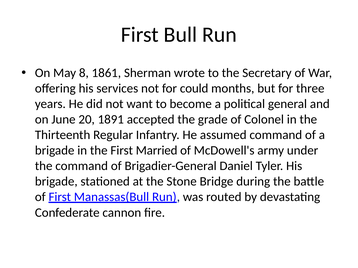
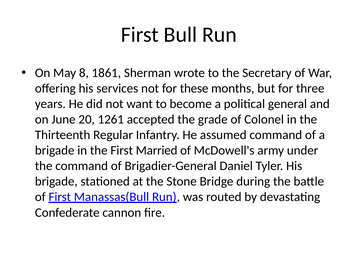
could: could -> these
1891: 1891 -> 1261
